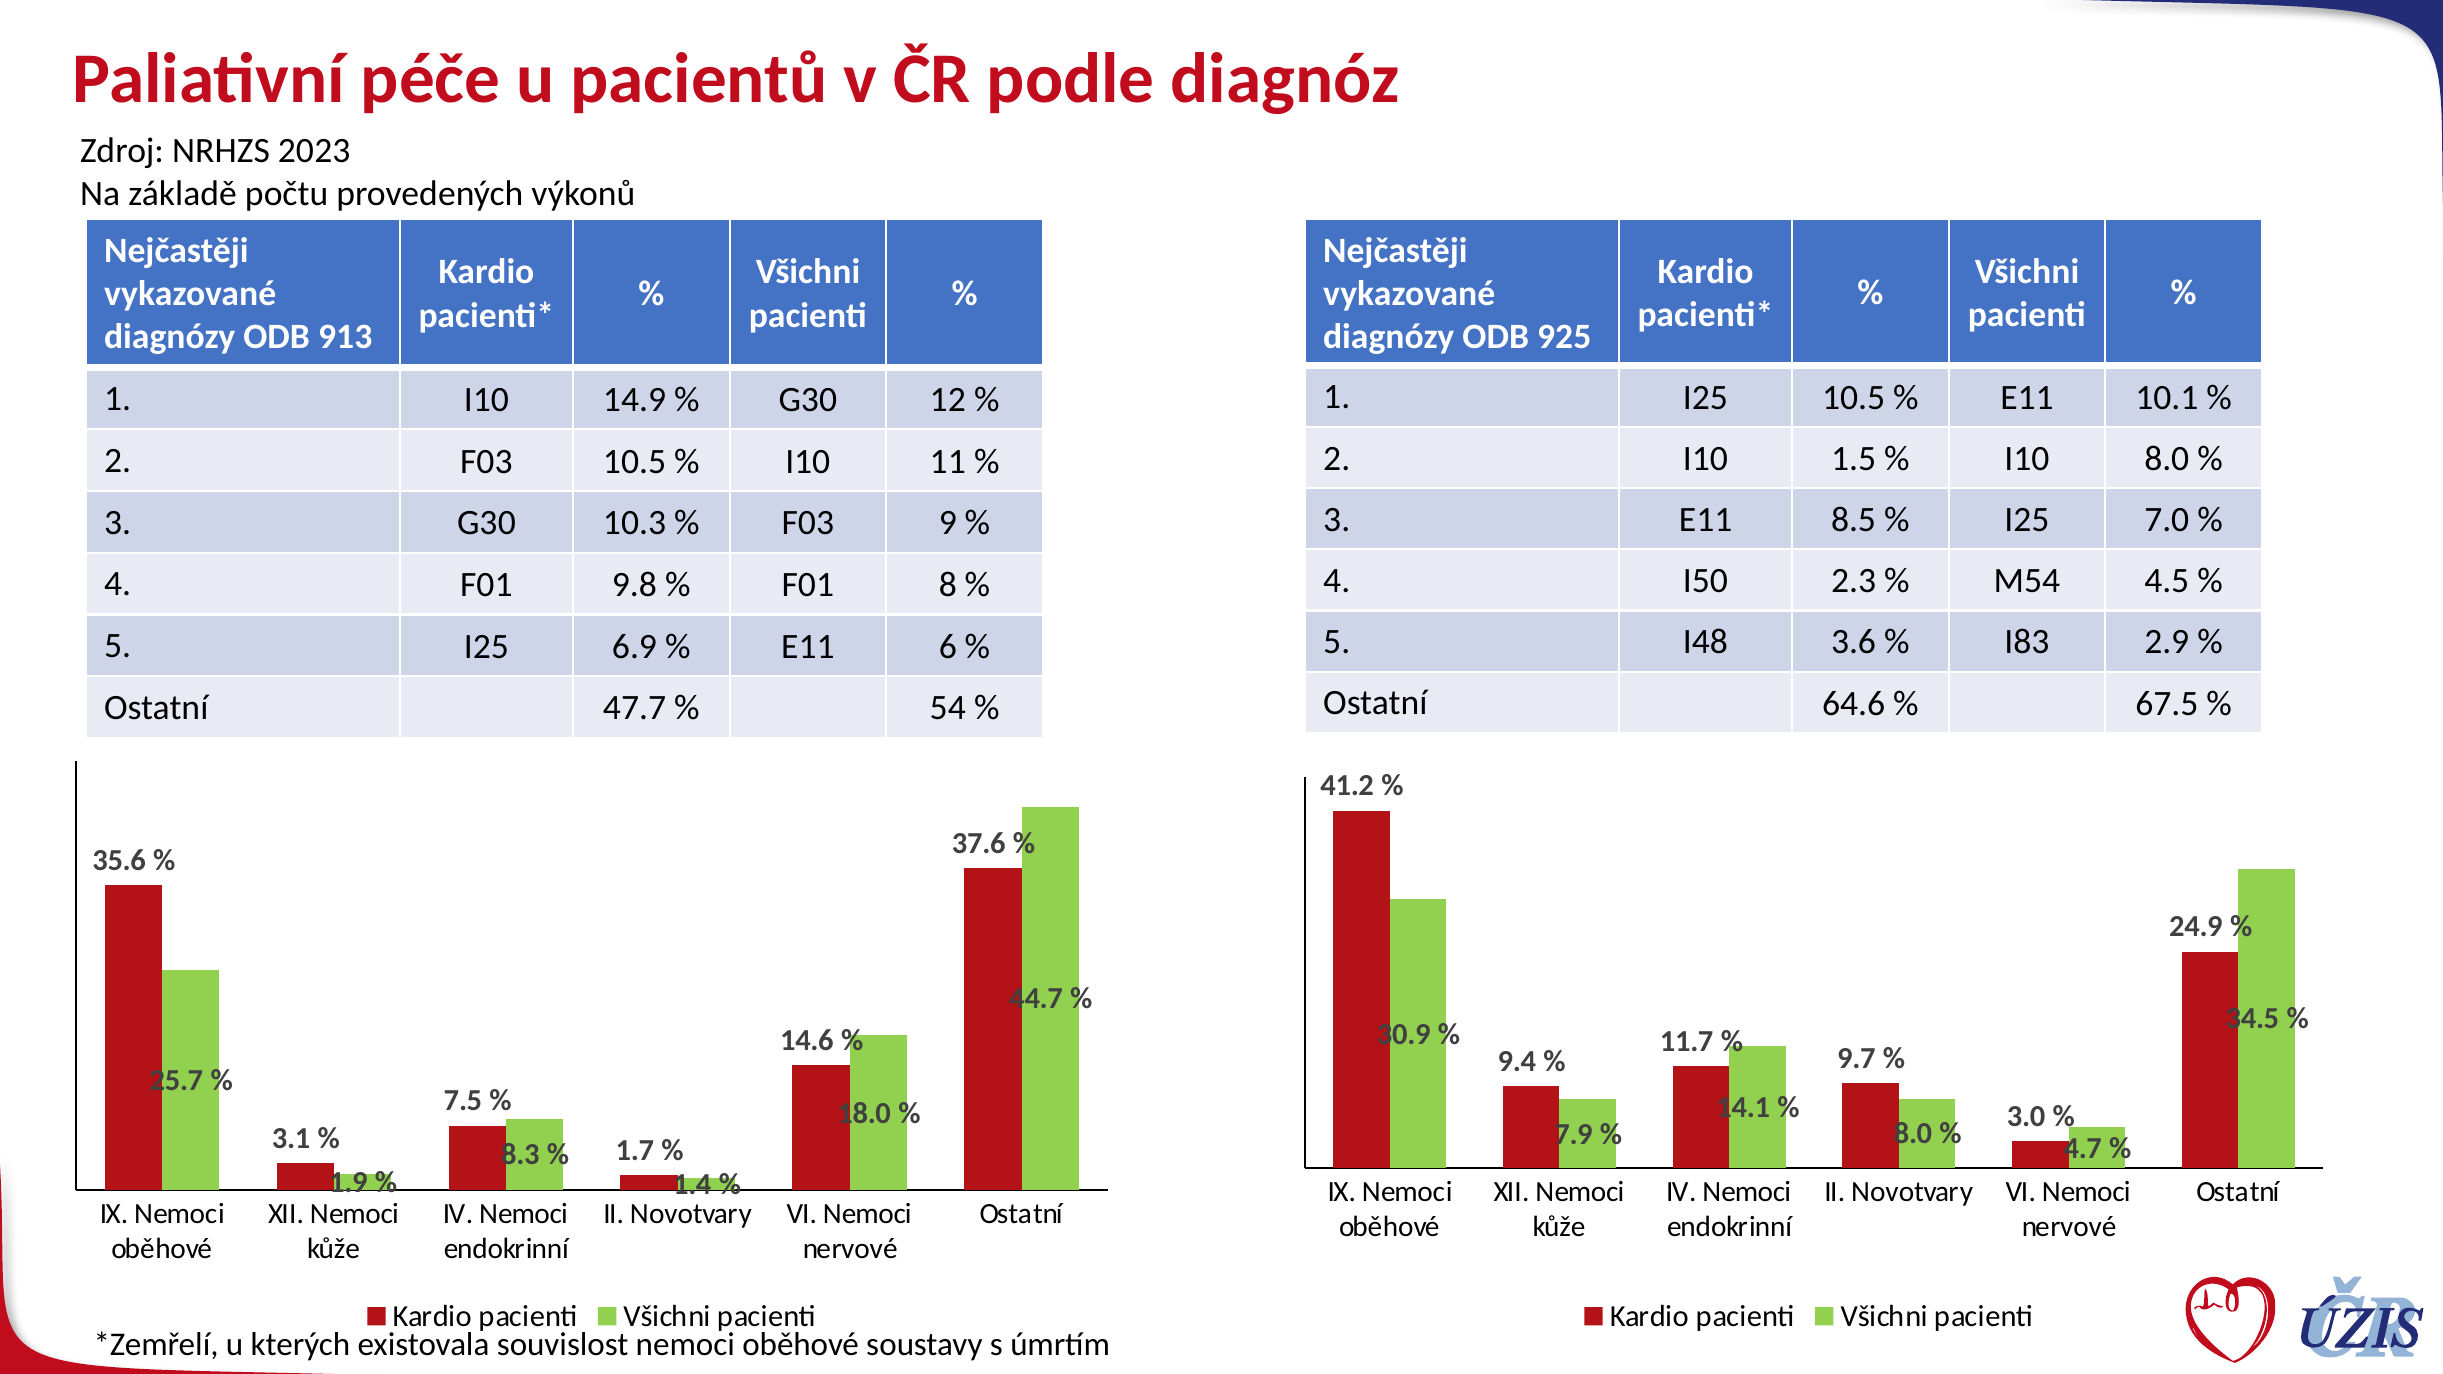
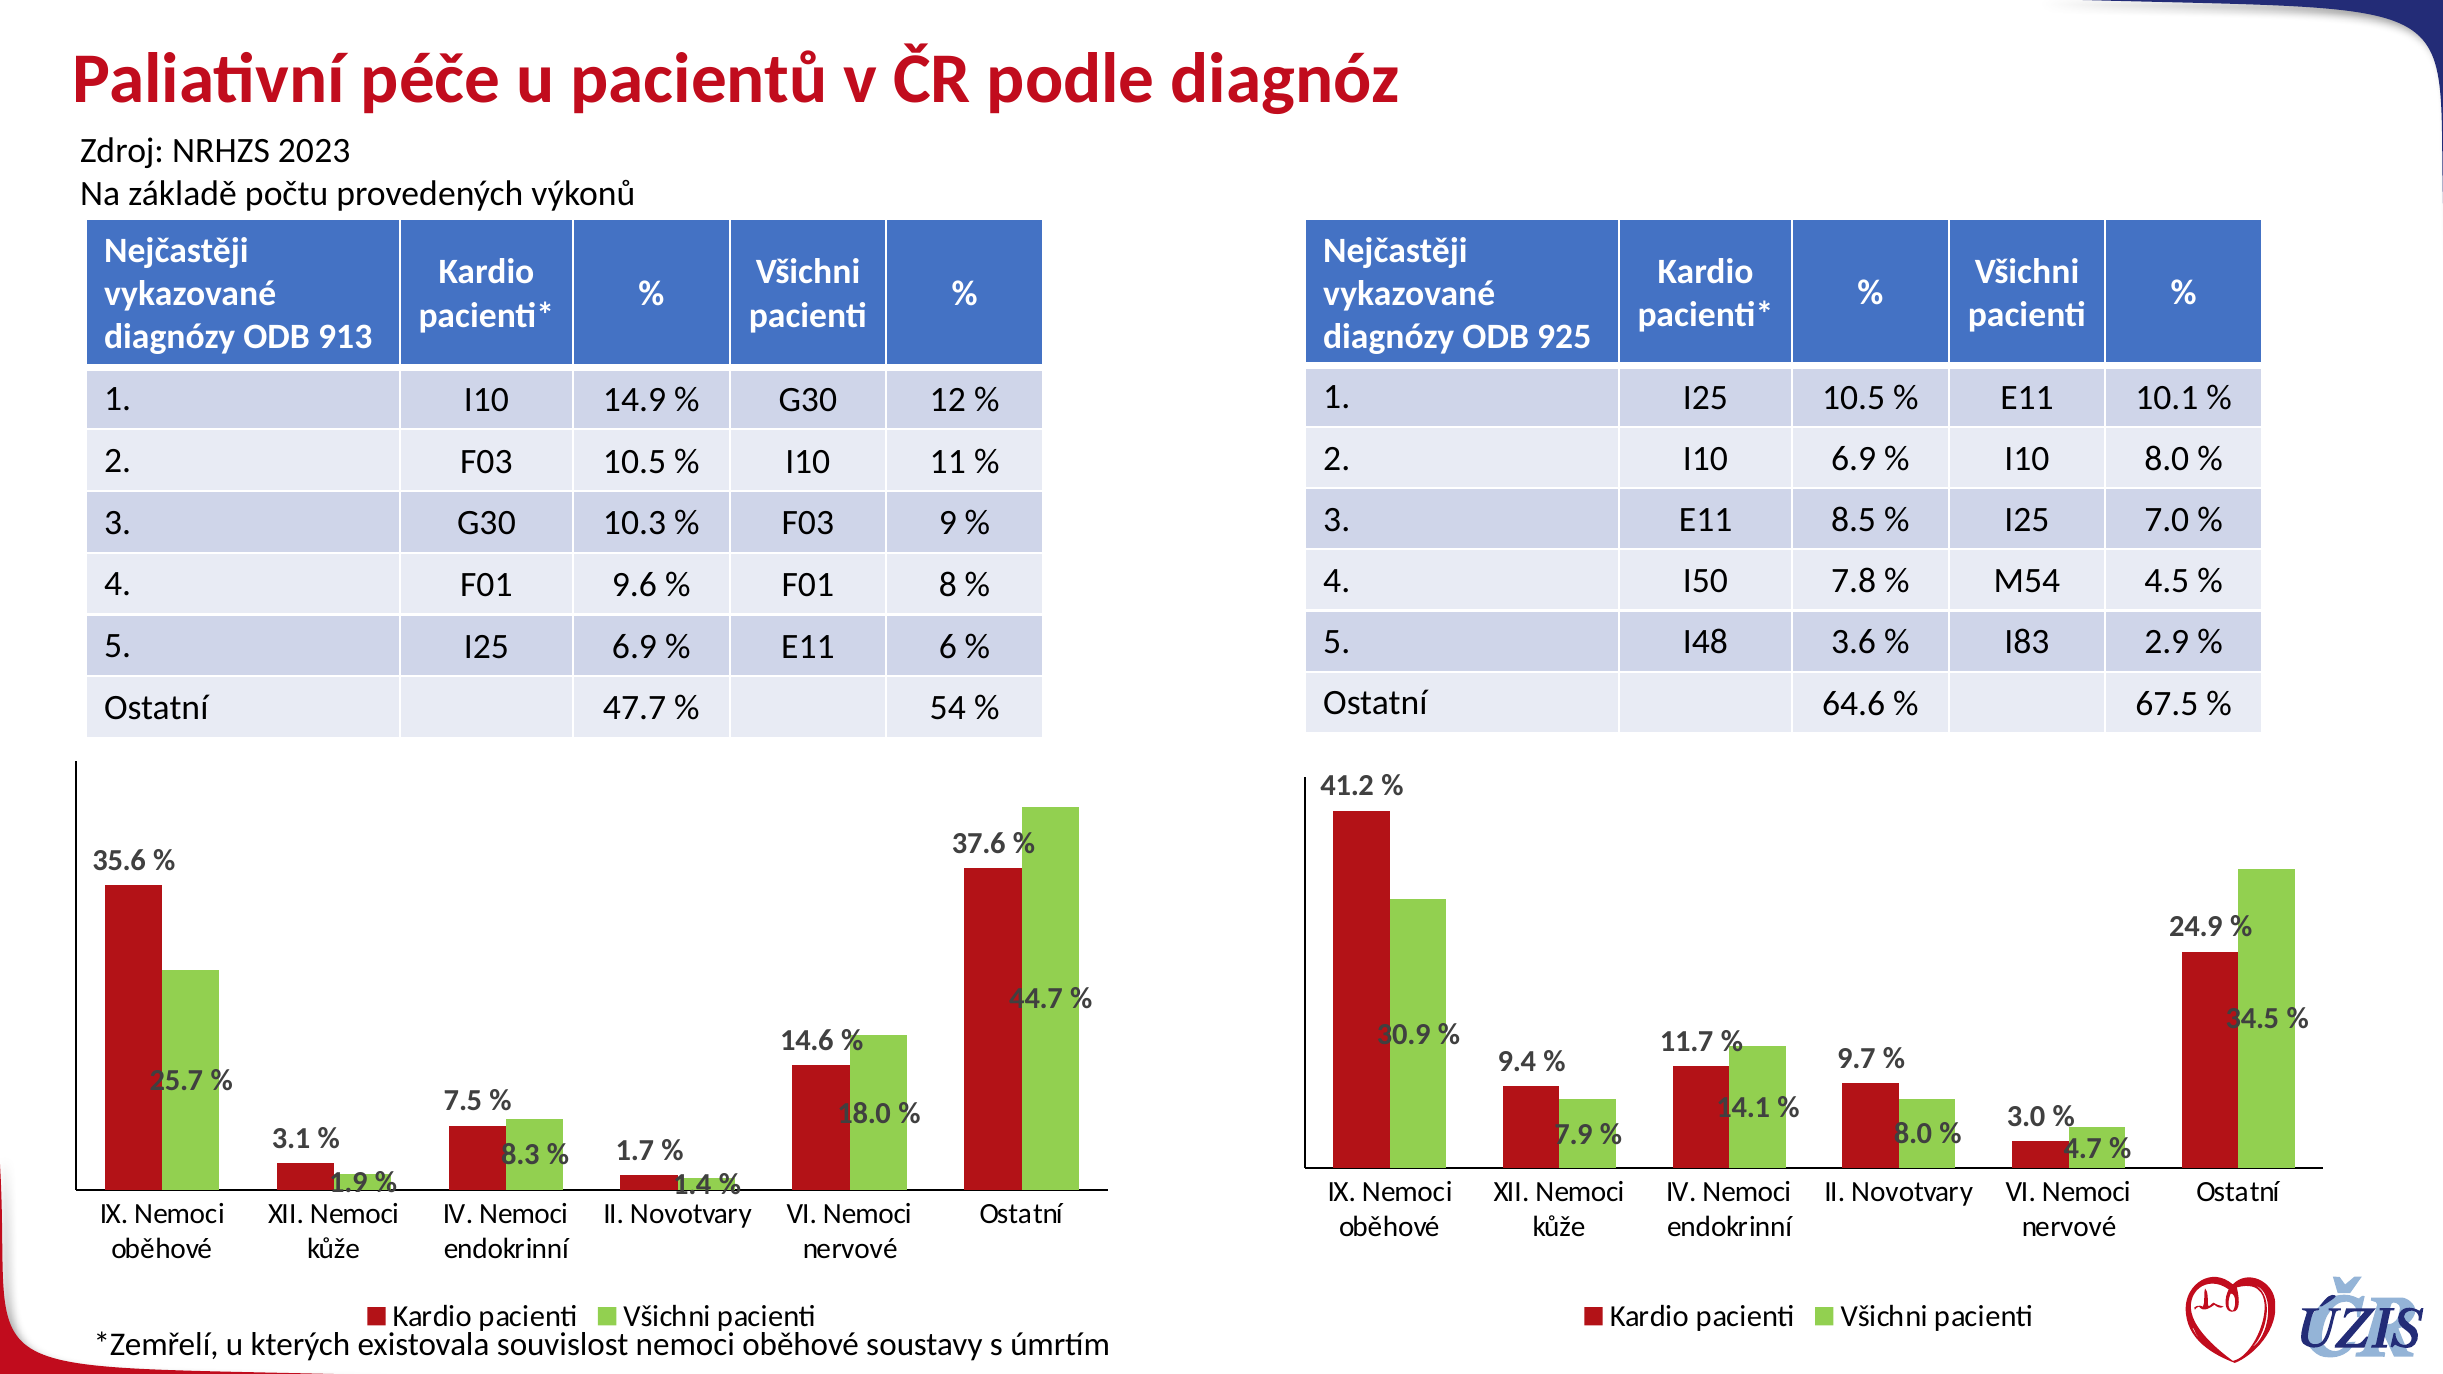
I10 1.5: 1.5 -> 6.9
2.3: 2.3 -> 7.8
9.8: 9.8 -> 9.6
